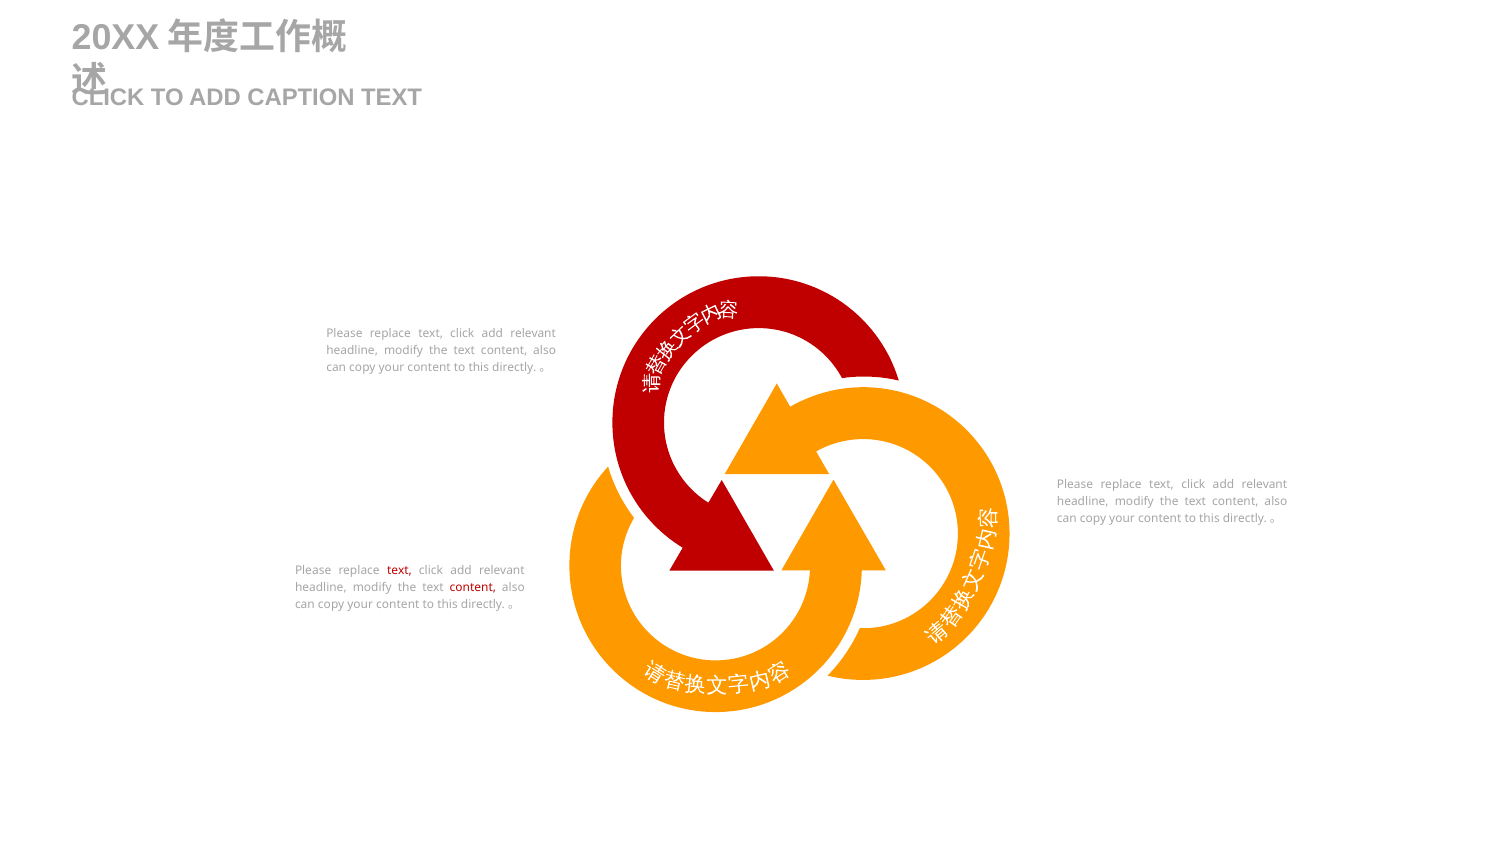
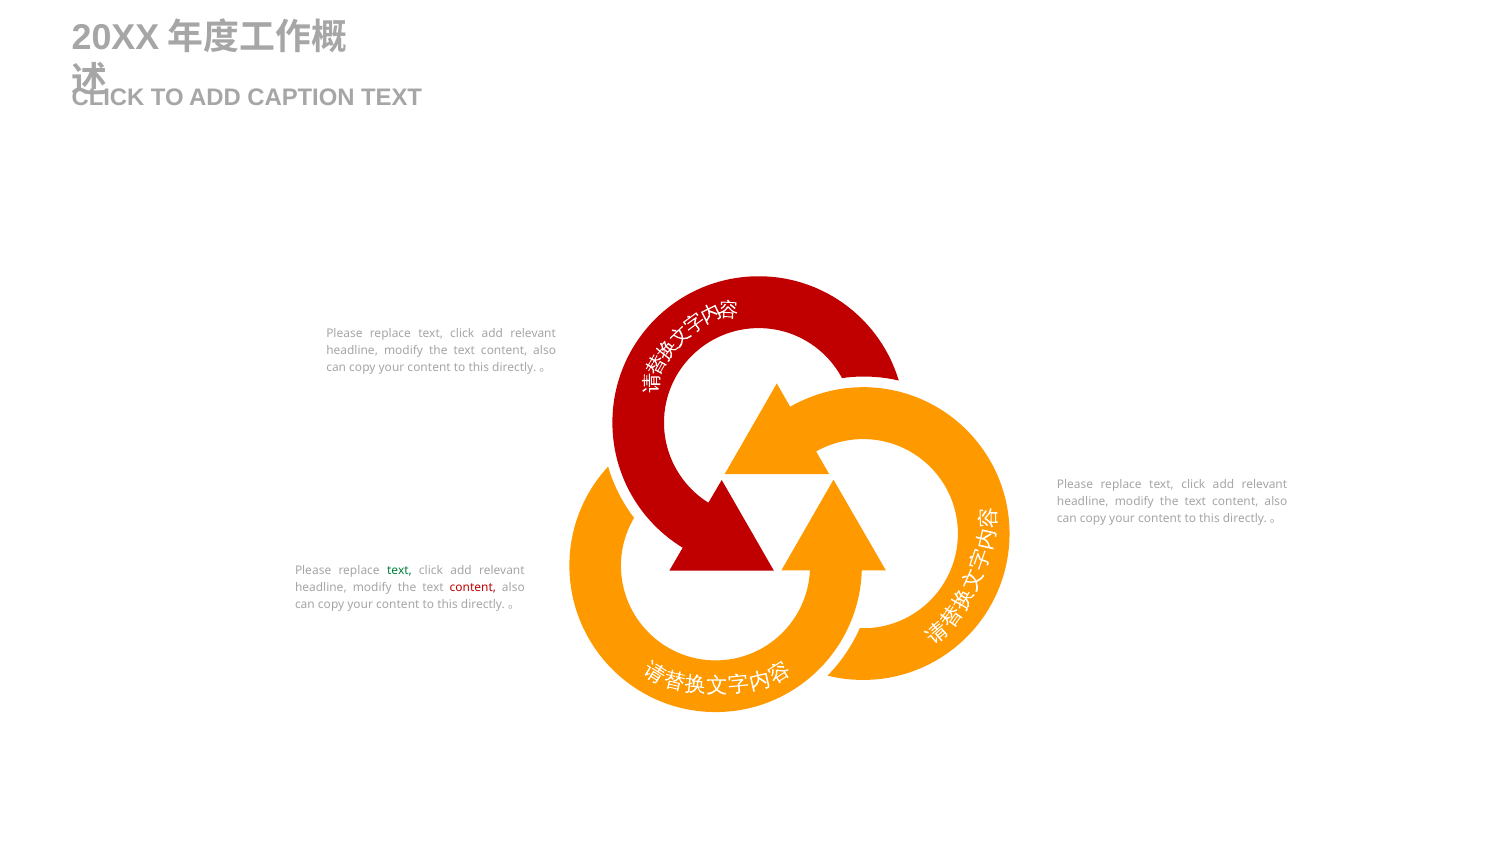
text at (399, 570) colour: red -> green
